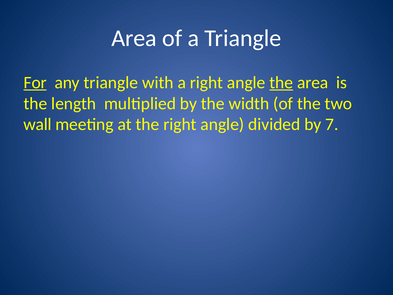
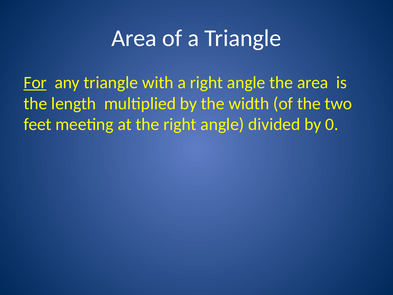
the at (281, 82) underline: present -> none
wall: wall -> feet
7: 7 -> 0
